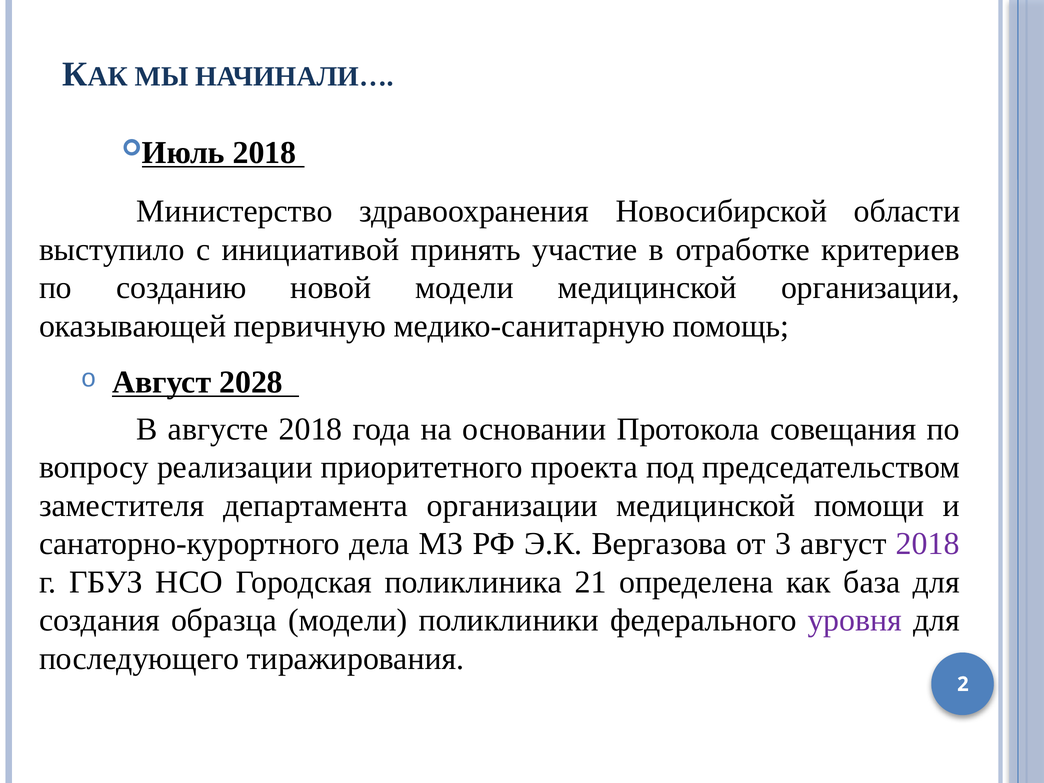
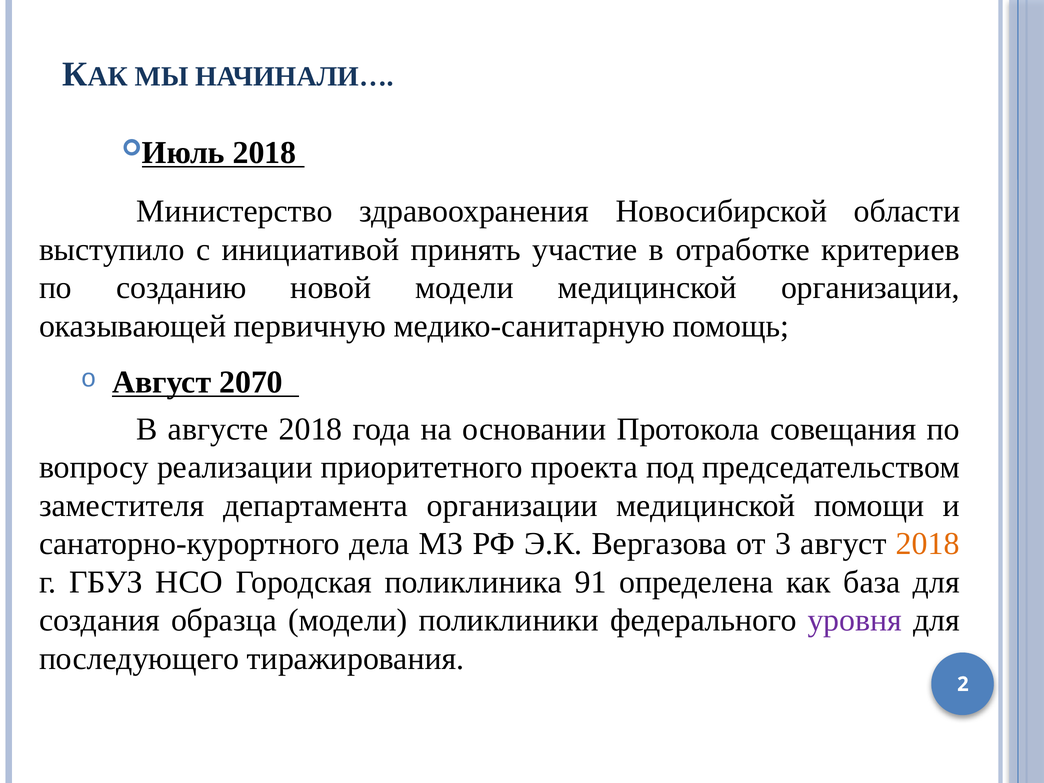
2028: 2028 -> 2070
2018 at (928, 544) colour: purple -> orange
21: 21 -> 91
